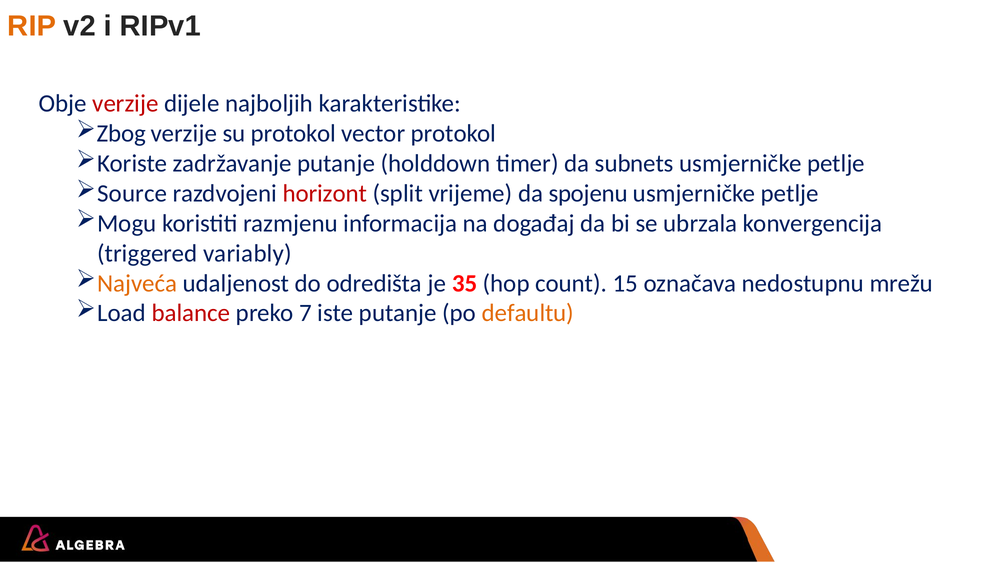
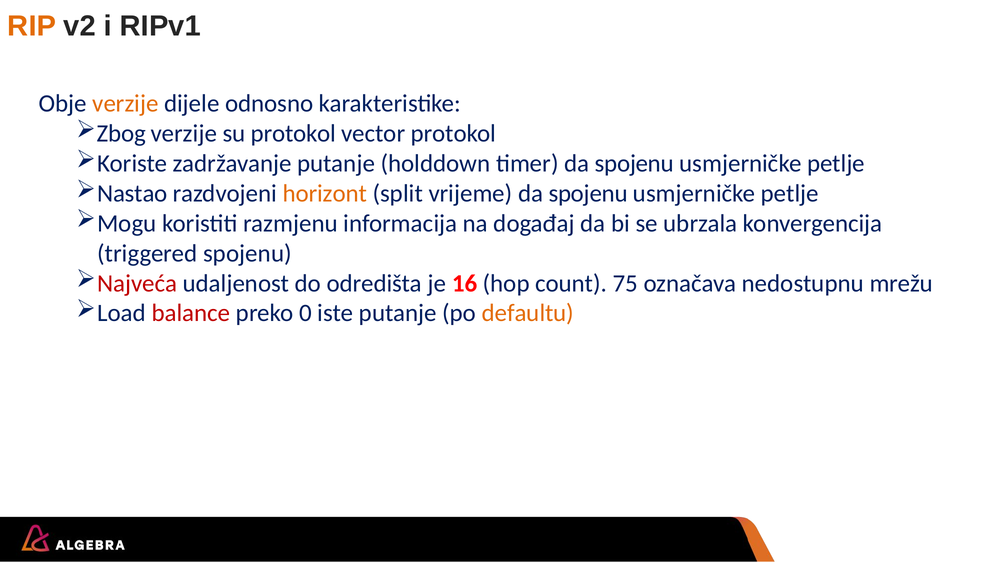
verzije at (125, 103) colour: red -> orange
najboljih: najboljih -> odnosno
timer da subnets: subnets -> spojenu
Source: Source -> Nastao
horizont colour: red -> orange
triggered variably: variably -> spojenu
Najveća colour: orange -> red
35: 35 -> 16
15: 15 -> 75
7: 7 -> 0
